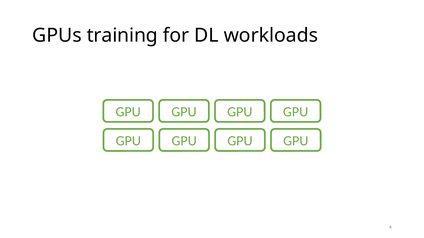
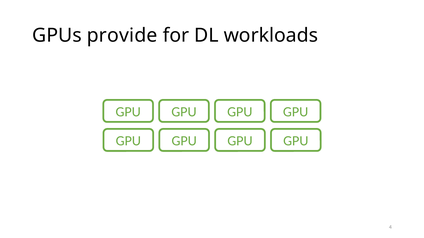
training: training -> provide
